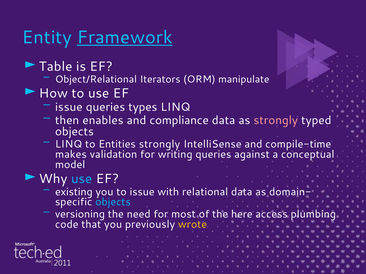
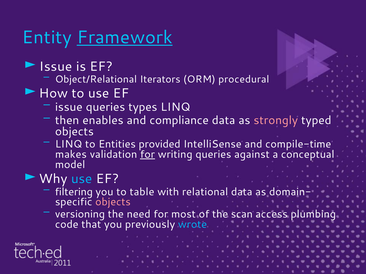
Table at (56, 67): Table -> Issue
manipulate: manipulate -> procedural
Entities strongly: strongly -> provided
for at (148, 155) underline: none -> present
existing: existing -> filtering
to issue: issue -> table
objects at (113, 202) colour: light blue -> pink
here: here -> scan
wrote colour: yellow -> light blue
